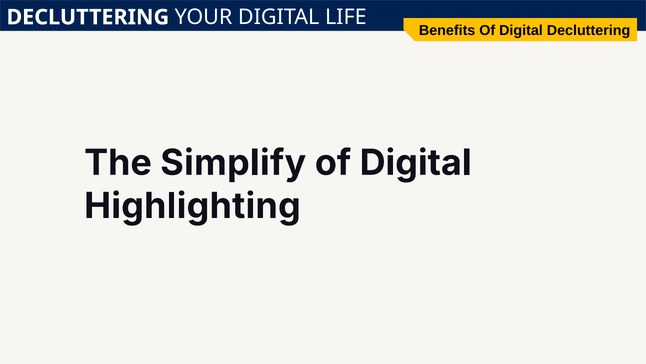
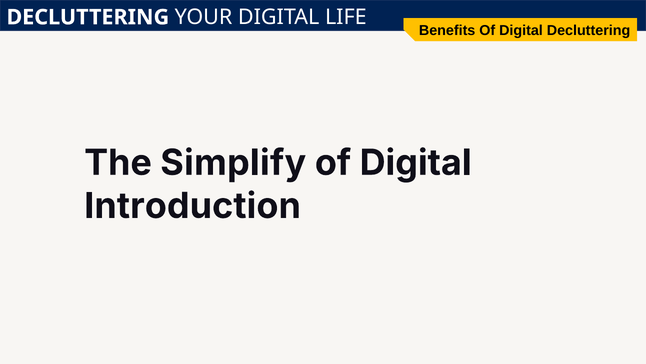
Highlighting: Highlighting -> Introduction
